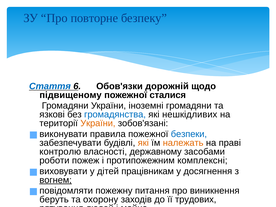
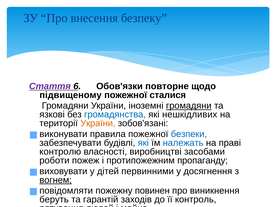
повторне: повторне -> внесення
Стаття colour: blue -> purple
дорожній: дорожній -> повторне
громадяни at (189, 106) underline: none -> present
які at (143, 143) colour: orange -> blue
належать colour: orange -> blue
державному: державному -> виробництві
комплексні: комплексні -> пропаганду
працівникам: працівникам -> первинними
питання: питання -> повинен
охорону: охорону -> гарантій
трудових: трудових -> контроль
